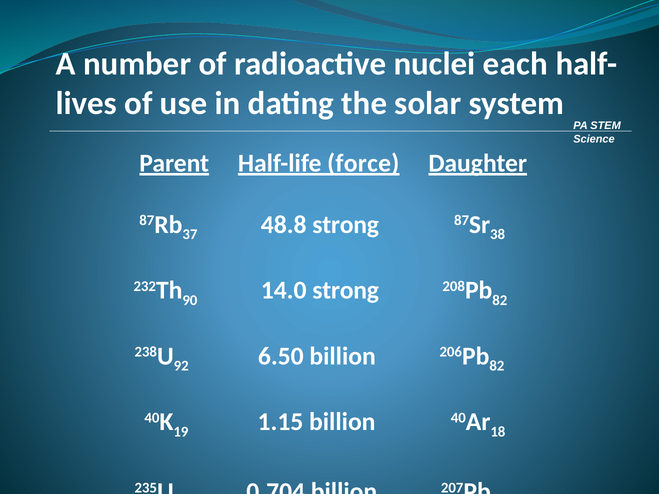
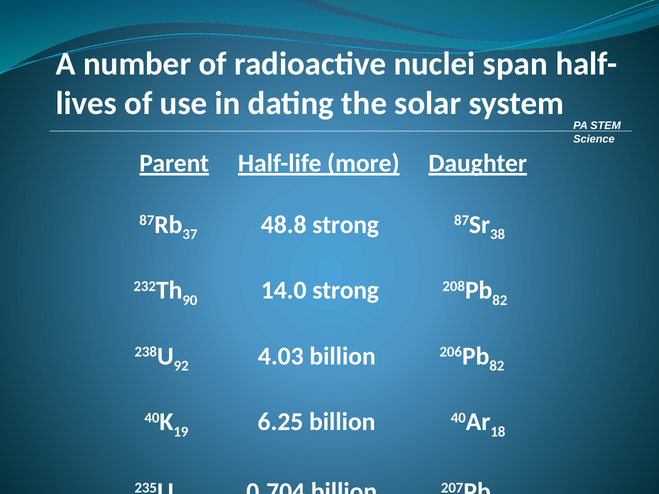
each: each -> span
force: force -> more
6.50: 6.50 -> 4.03
1.15: 1.15 -> 6.25
